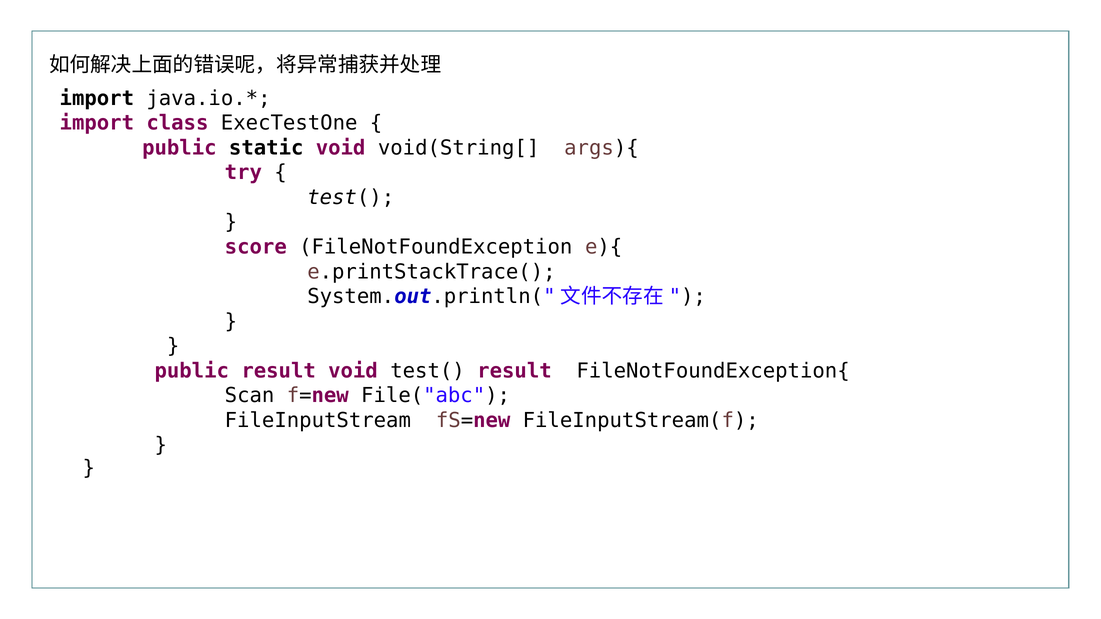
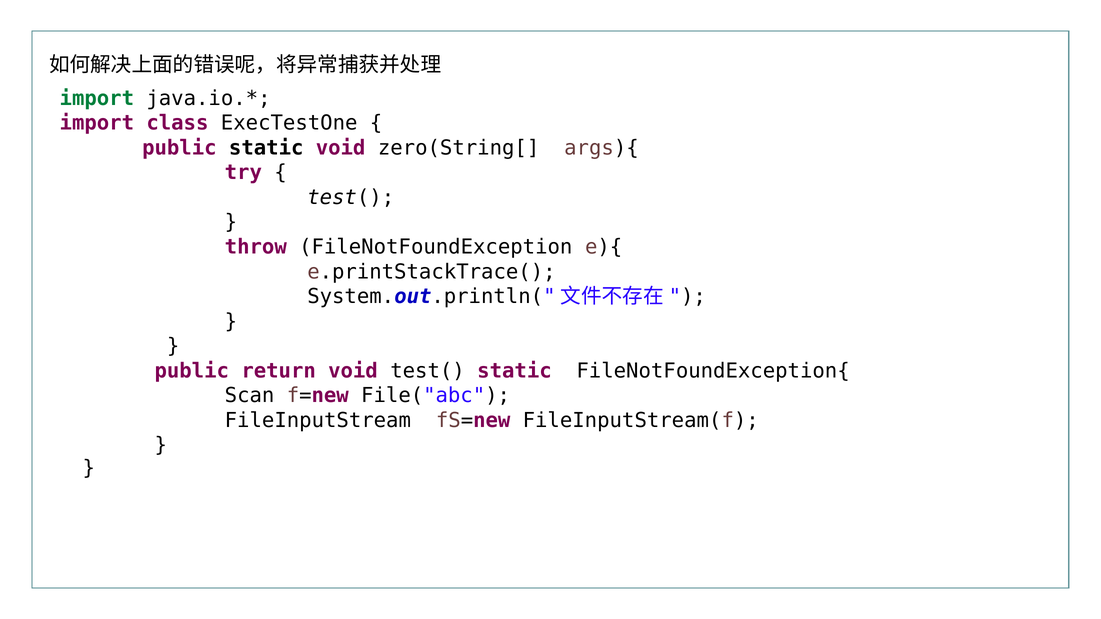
import at (97, 98) colour: black -> green
void(String[: void(String[ -> zero(String[
score: score -> throw
public result: result -> return
test( result: result -> static
